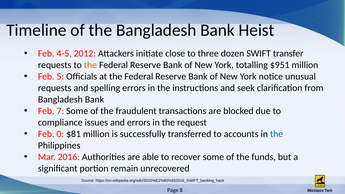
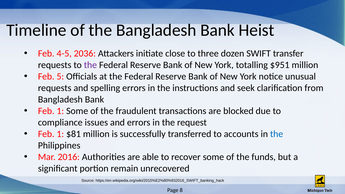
2012: 2012 -> 2036
the at (90, 65) colour: orange -> purple
7 at (60, 111): 7 -> 1
0 at (60, 134): 0 -> 1
